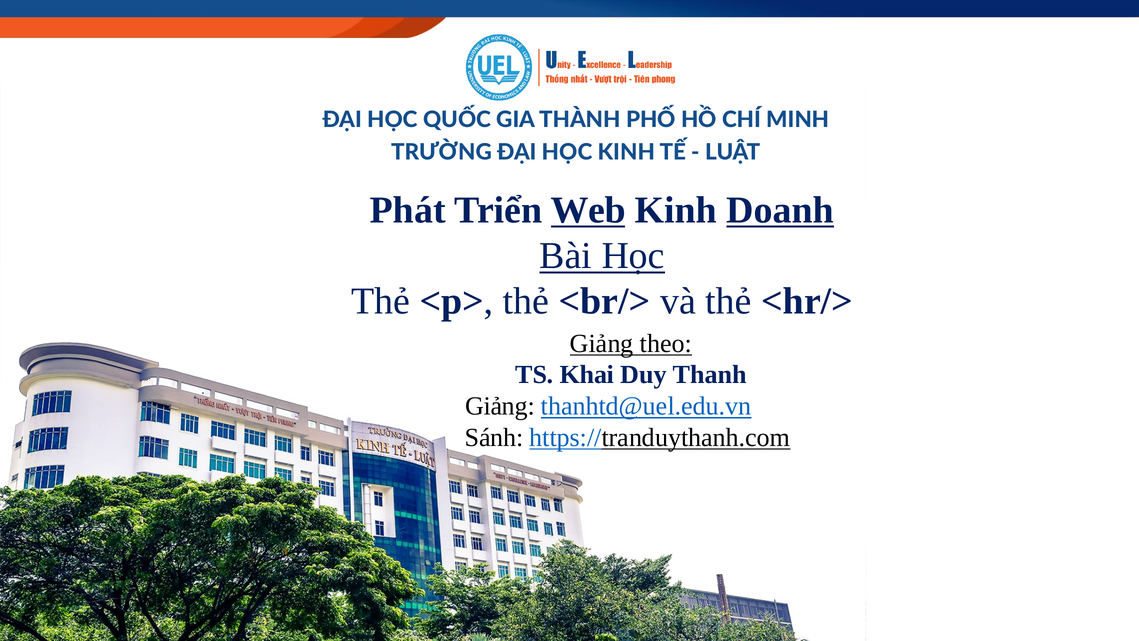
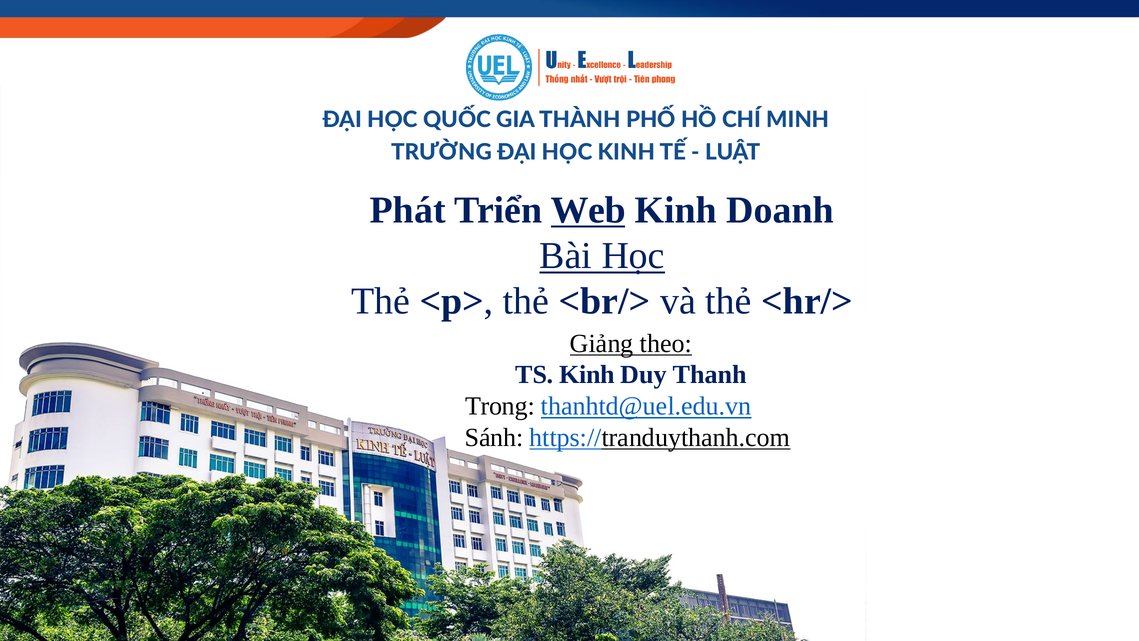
Doanh underline: present -> none
TS Khai: Khai -> Kinh
Giảng at (500, 406): Giảng -> Trong
